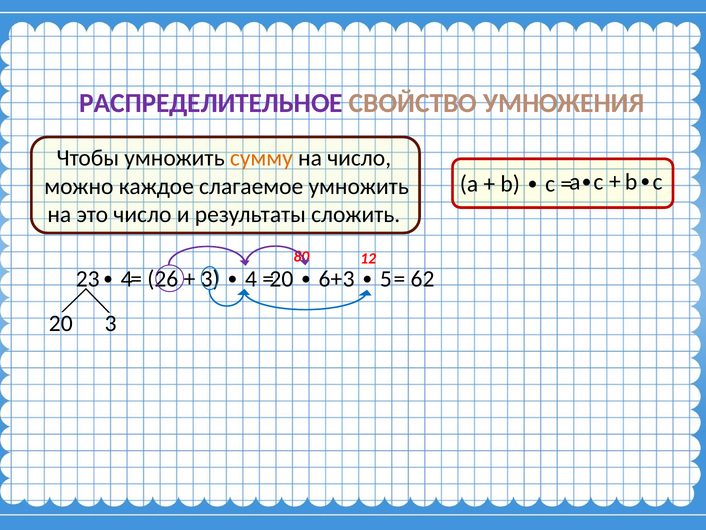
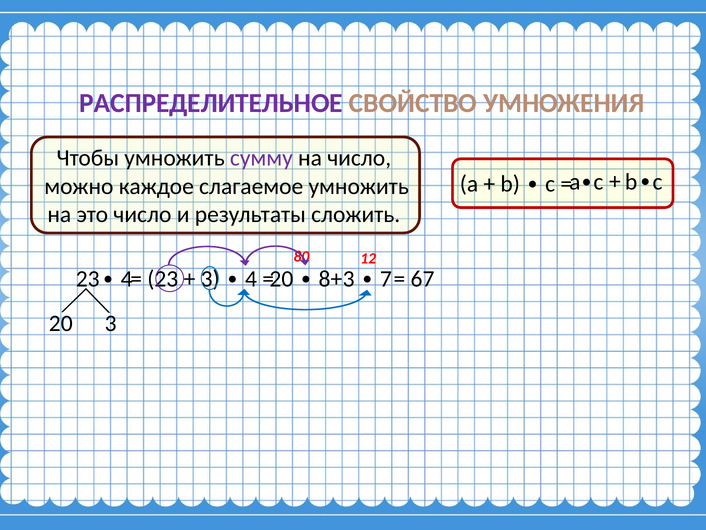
сумму colour: orange -> purple
6: 6 -> 8
5: 5 -> 7
26 at (163, 278): 26 -> 23
62: 62 -> 67
